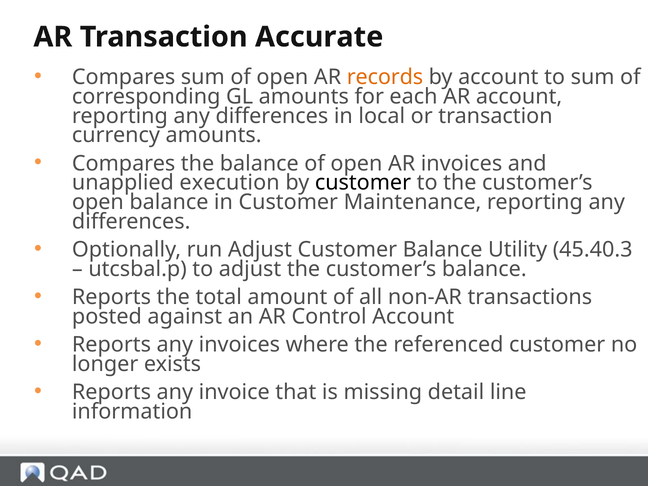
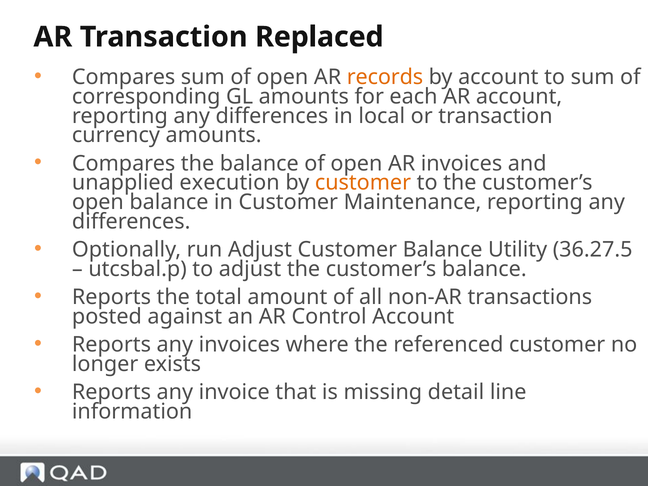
Accurate: Accurate -> Replaced
customer at (363, 183) colour: black -> orange
45.40.3: 45.40.3 -> 36.27.5
